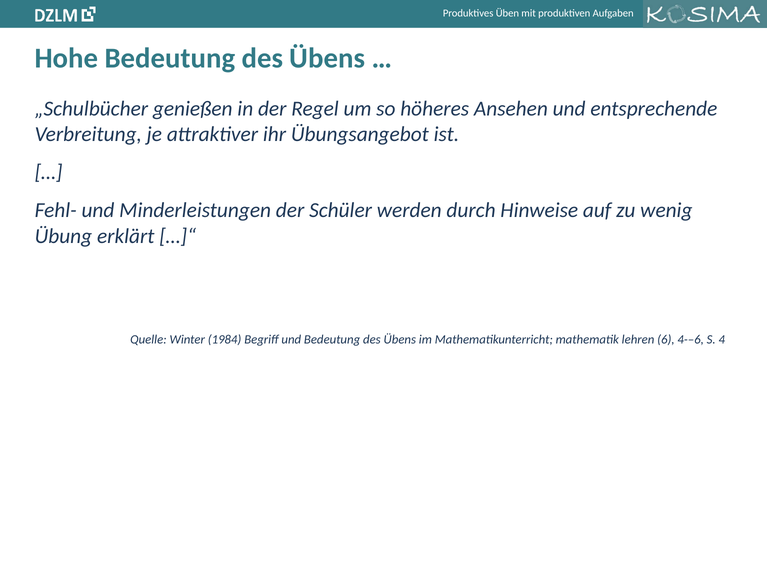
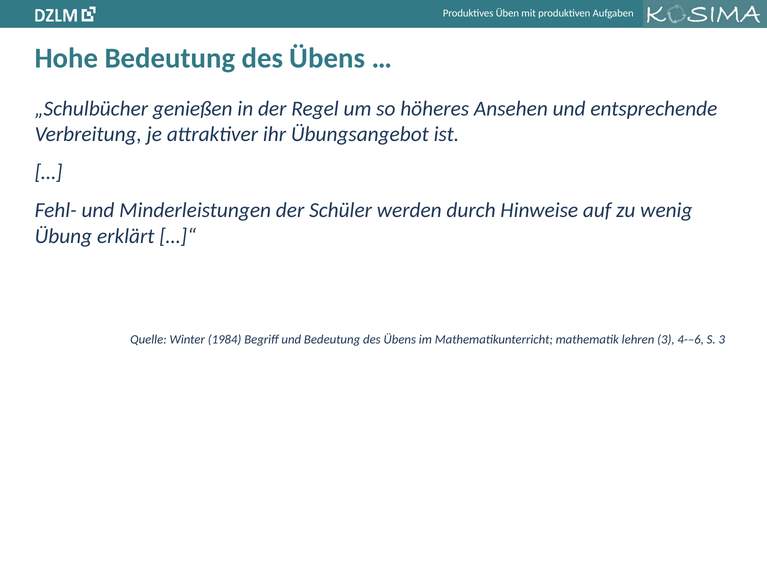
lehren 6: 6 -> 3
S 4: 4 -> 3
